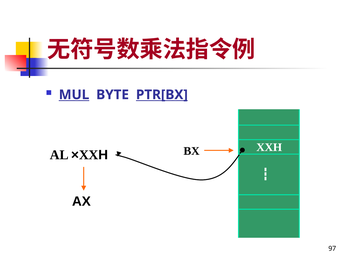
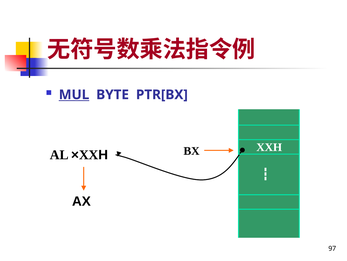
PTR[BX underline: present -> none
